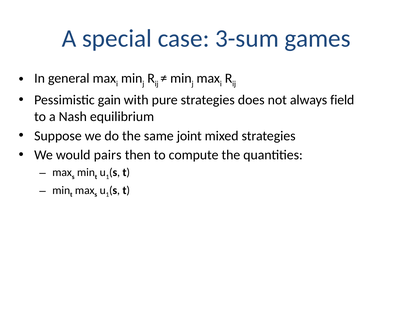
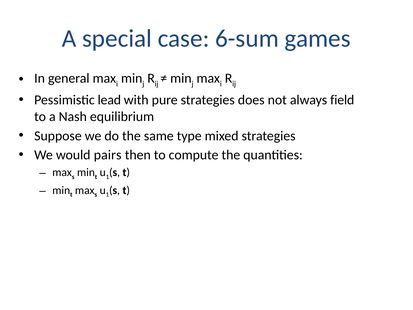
3-sum: 3-sum -> 6-sum
gain: gain -> lead
joint: joint -> type
